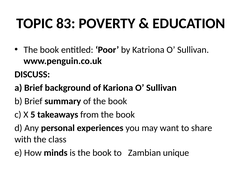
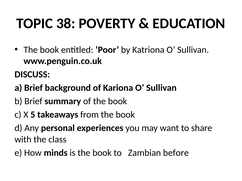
83: 83 -> 38
unique: unique -> before
